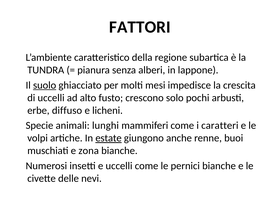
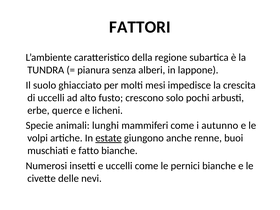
suolo underline: present -> none
diffuso: diffuso -> querce
caratteri: caratteri -> autunno
zona: zona -> fatto
